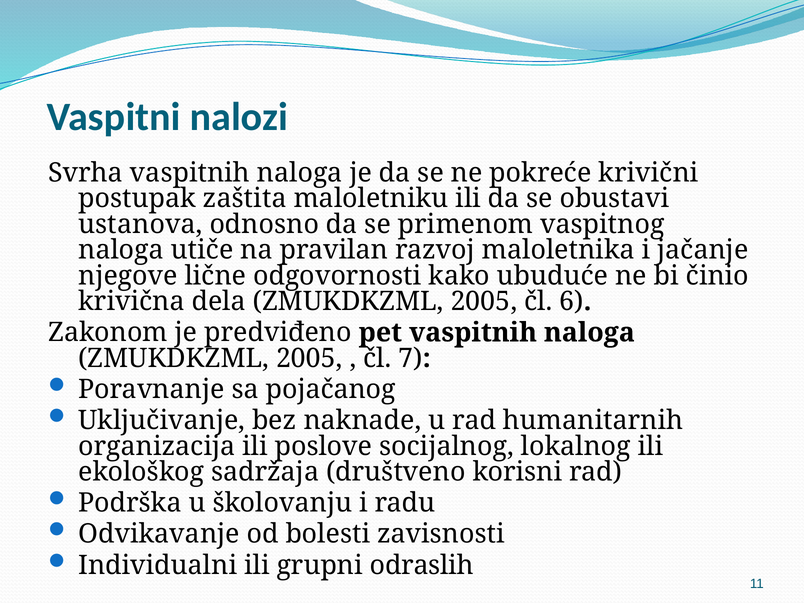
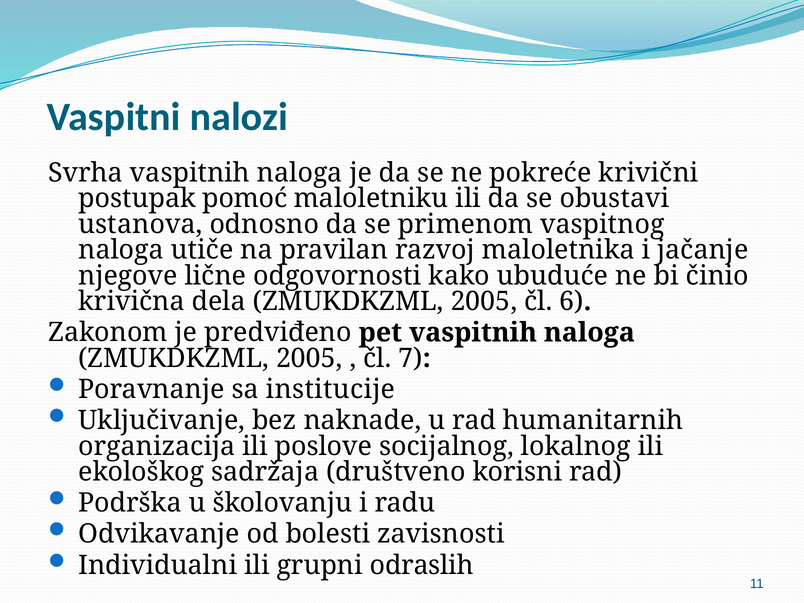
zaštita: zaštita -> pomoć
pojačanog: pojačanog -> institucije
